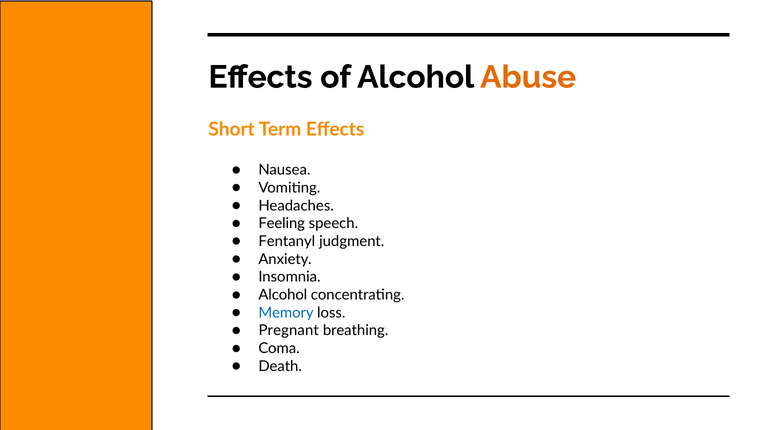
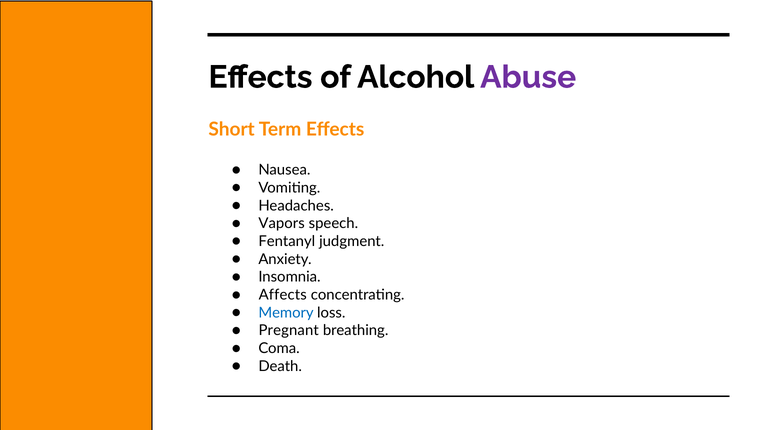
Abuse colour: orange -> purple
Feeling: Feeling -> Vapors
Alcohol at (283, 295): Alcohol -> Affects
